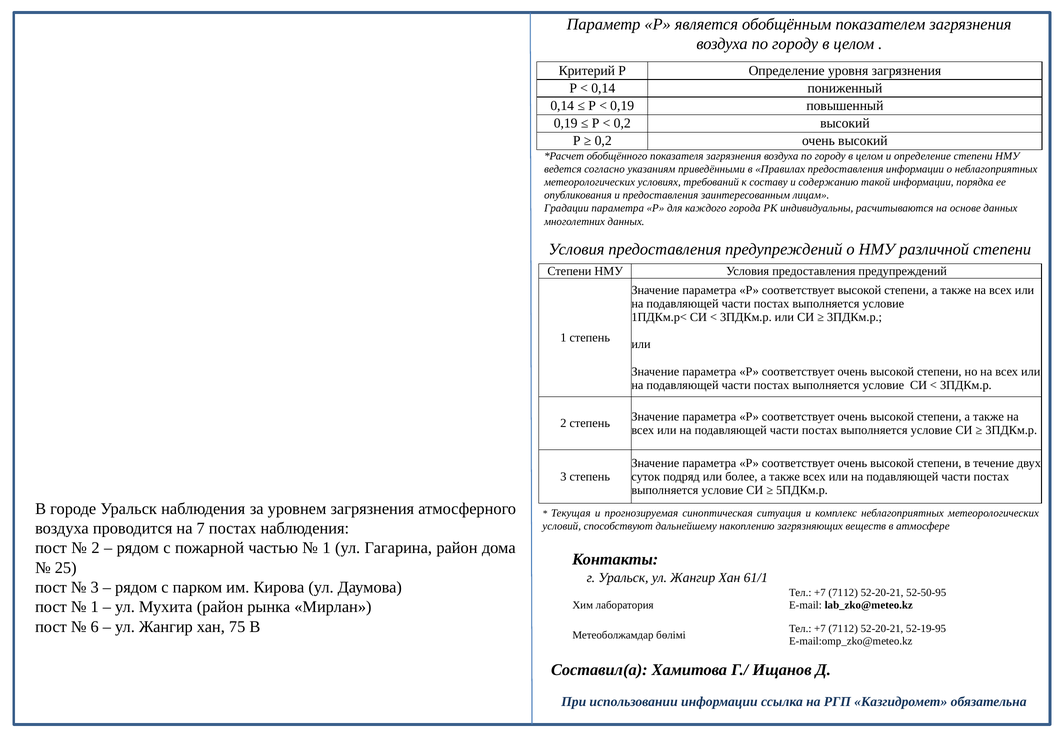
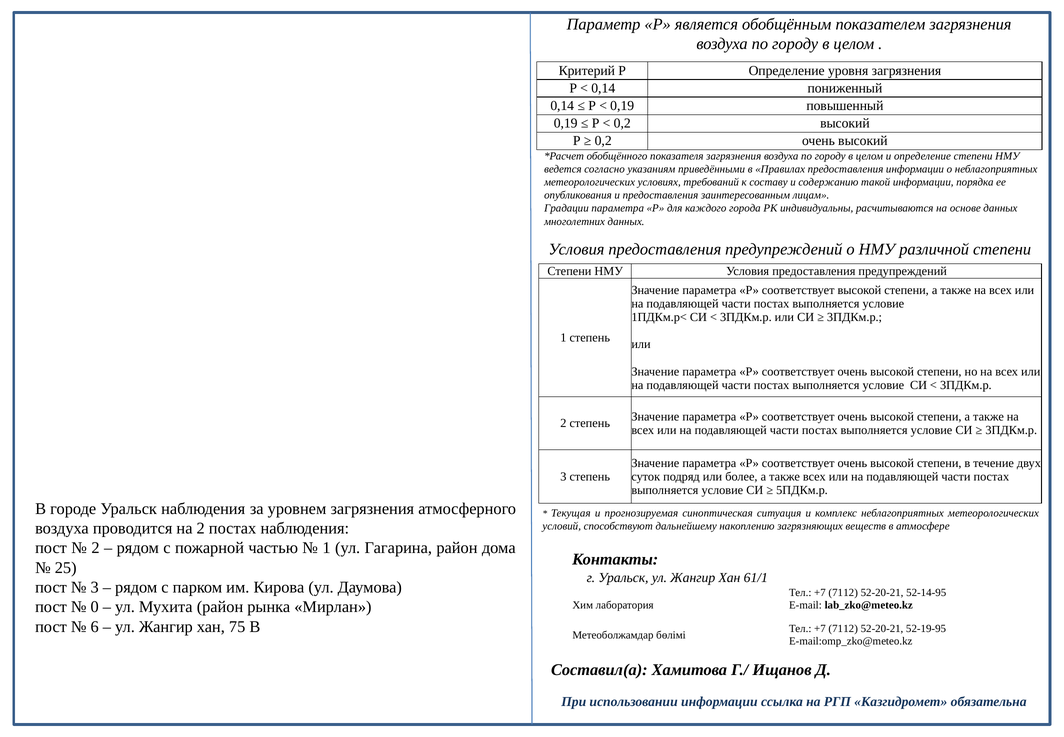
на 7: 7 -> 2
52-50-95: 52-50-95 -> 52-14-95
1 at (95, 607): 1 -> 0
